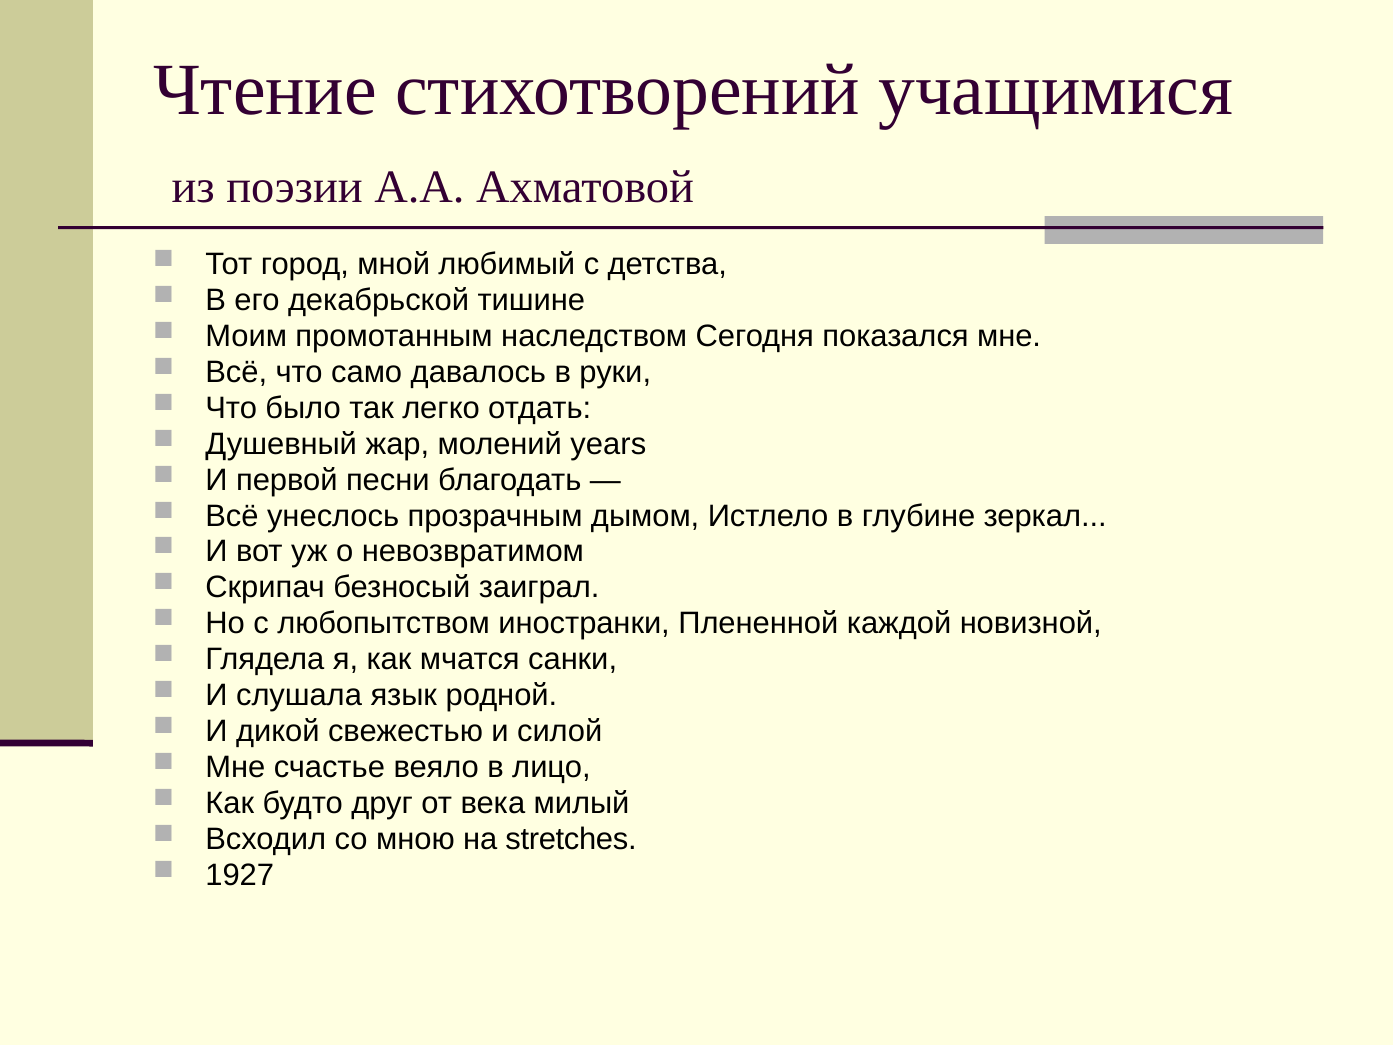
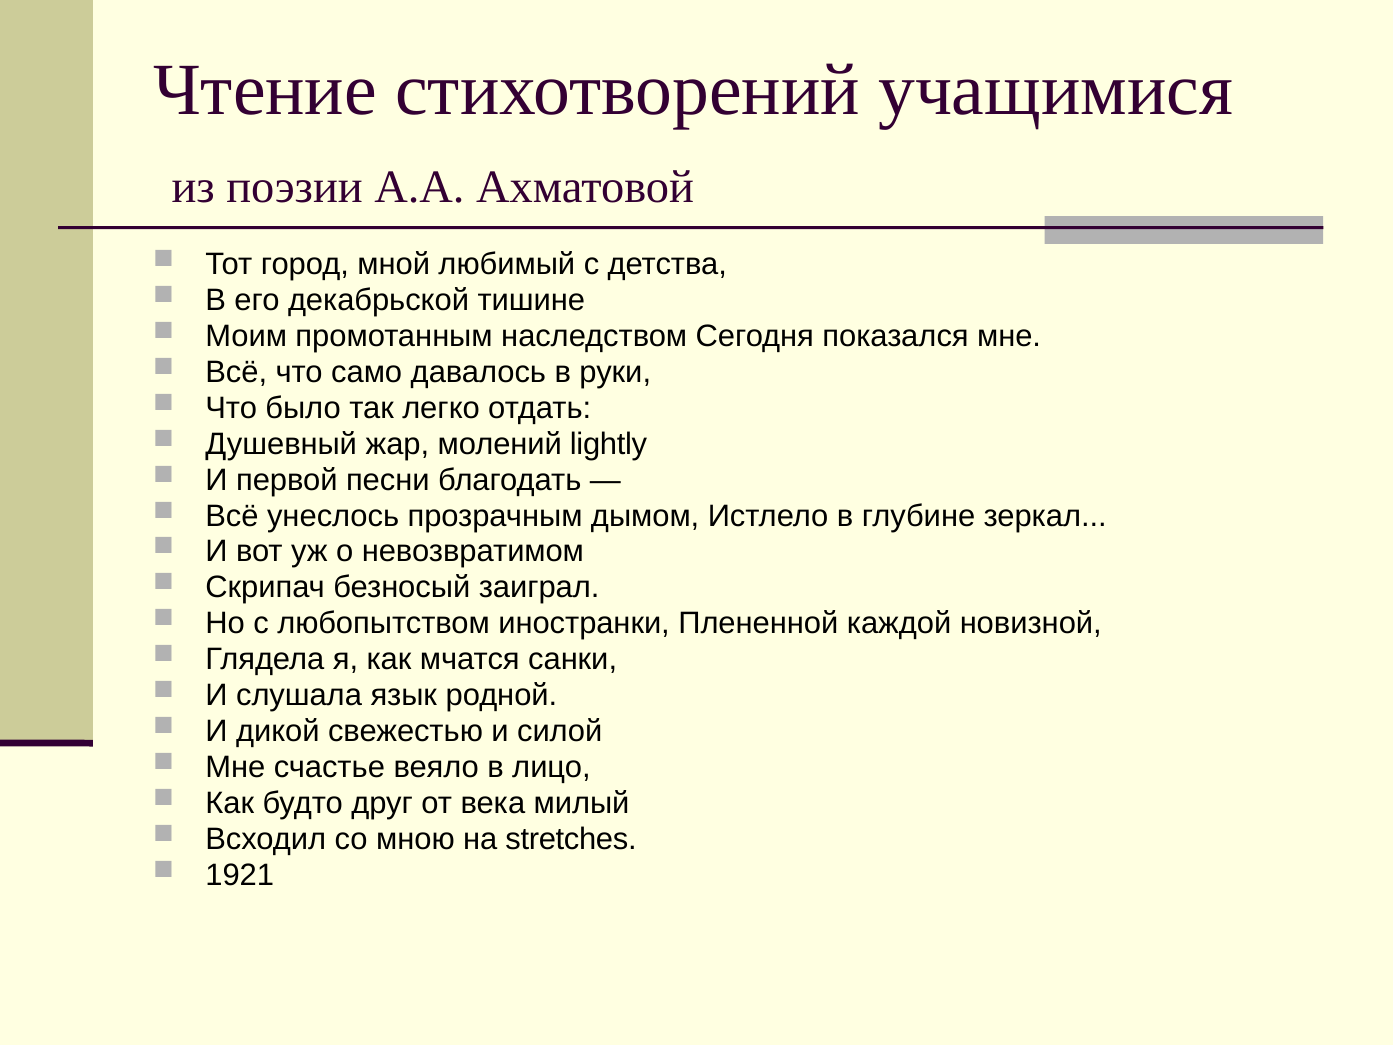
years: years -> lightly
1927: 1927 -> 1921
